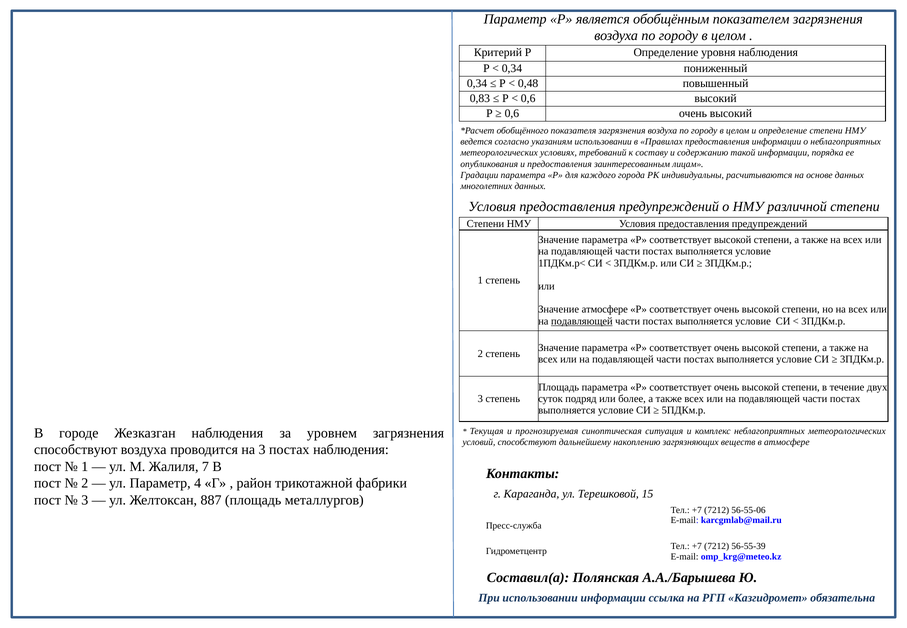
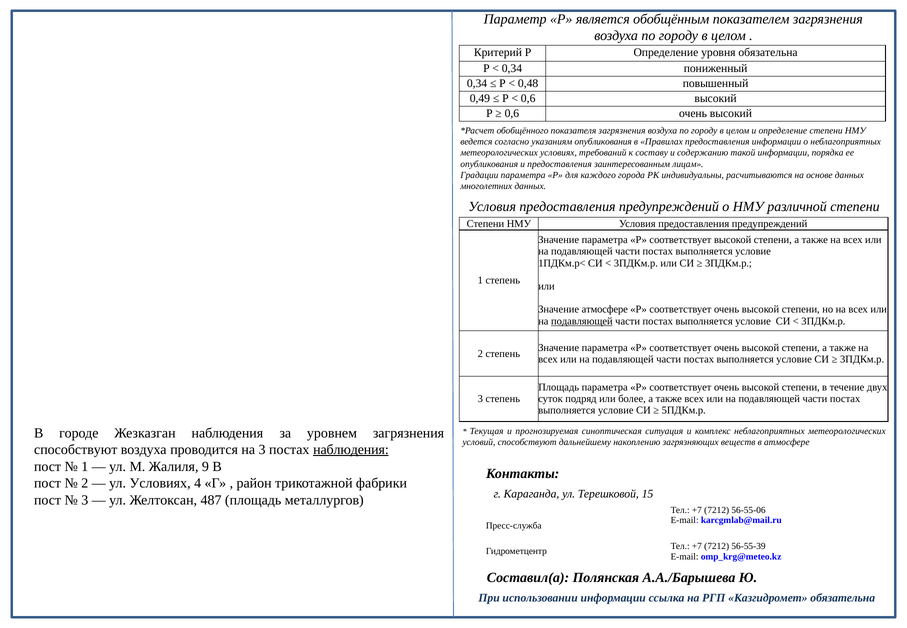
уровня наблюдения: наблюдения -> обязательна
0,83: 0,83 -> 0,49
указаниям использовании: использовании -> опубликования
наблюдения at (351, 450) underline: none -> present
7: 7 -> 9
ул Параметр: Параметр -> Условиях
887: 887 -> 487
